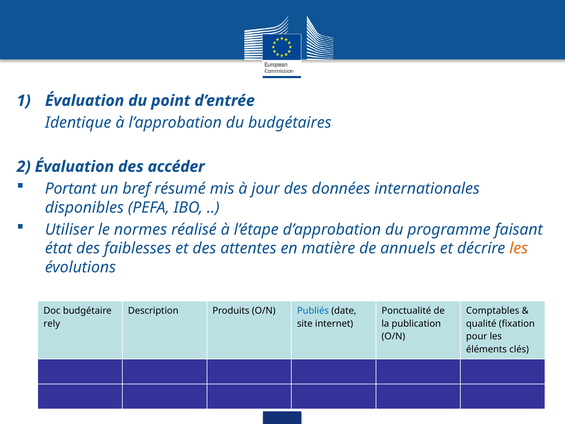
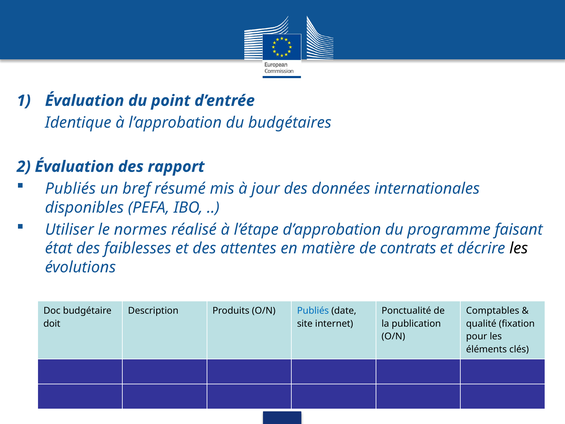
accéder: accéder -> rapport
Portant at (71, 189): Portant -> Publiés
annuels: annuels -> contrats
les at (519, 248) colour: orange -> black
rely: rely -> doit
